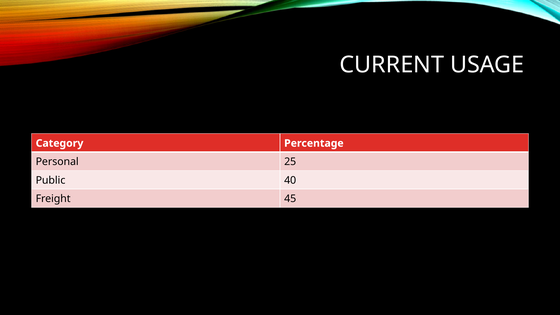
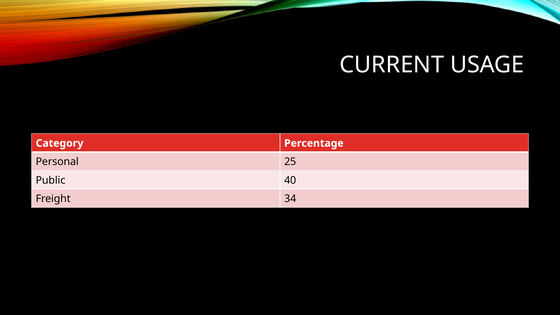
45: 45 -> 34
